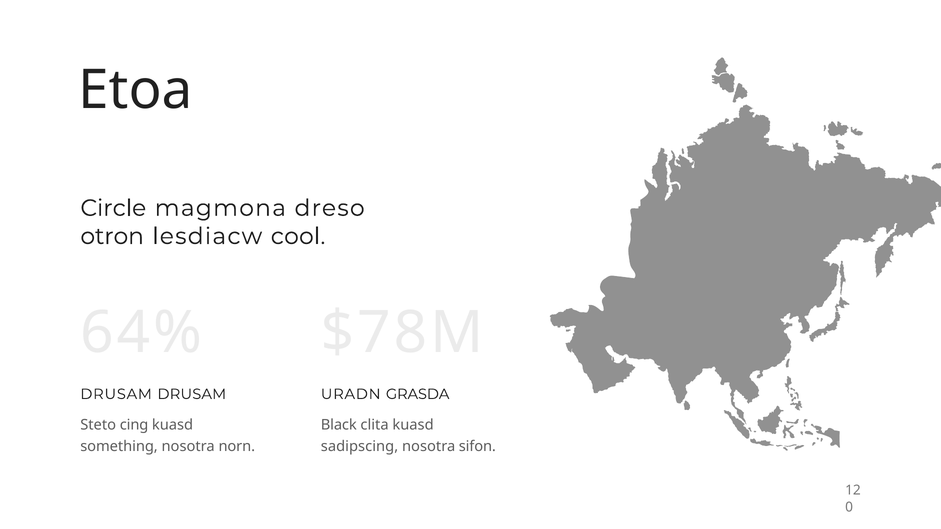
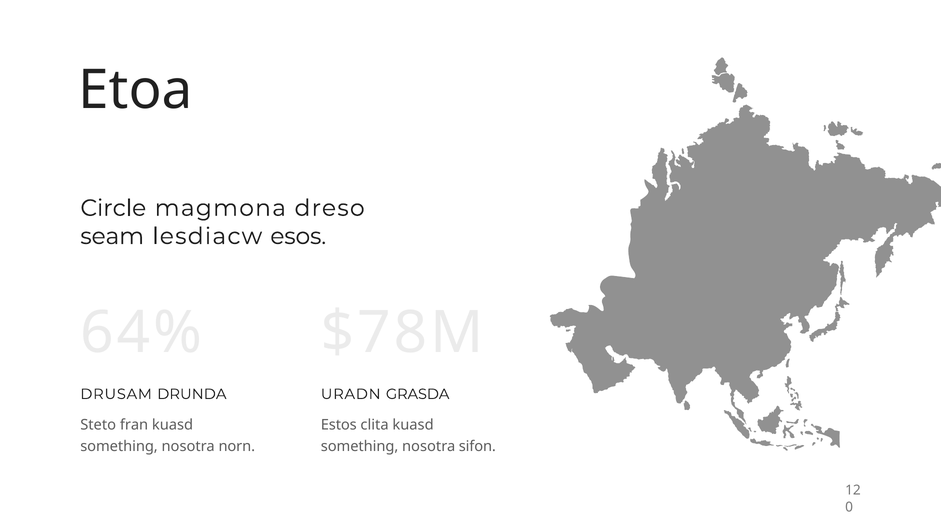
otron: otron -> seam
cool: cool -> esos
DRUSAM DRUSAM: DRUSAM -> DRUNDA
cing: cing -> fran
Black: Black -> Estos
sadipscing at (360, 447): sadipscing -> something
